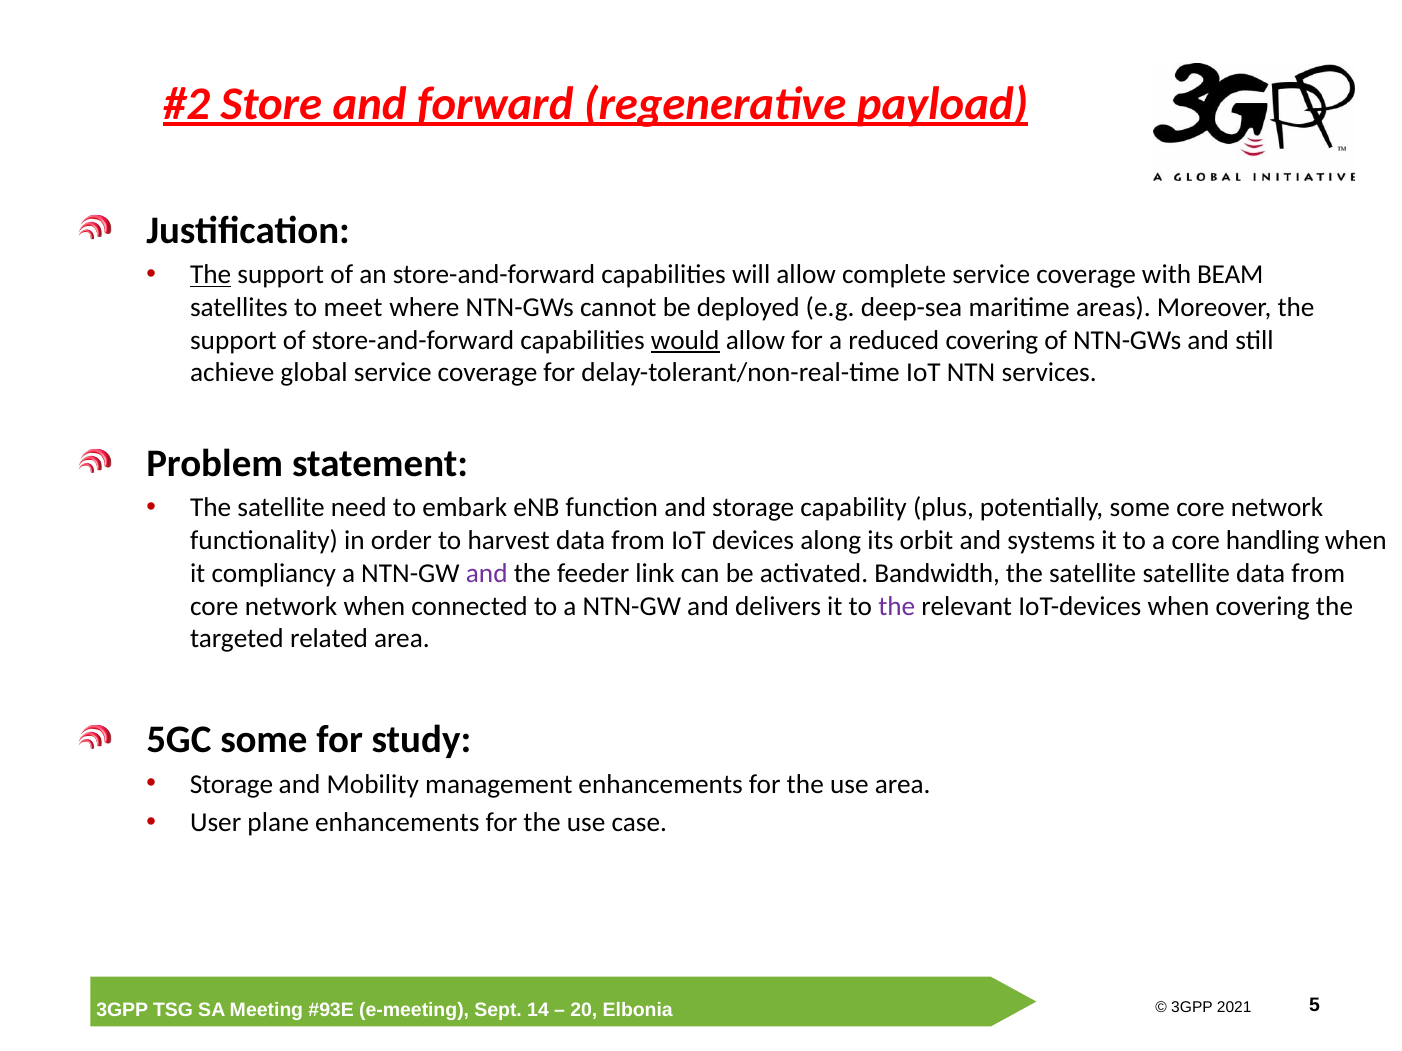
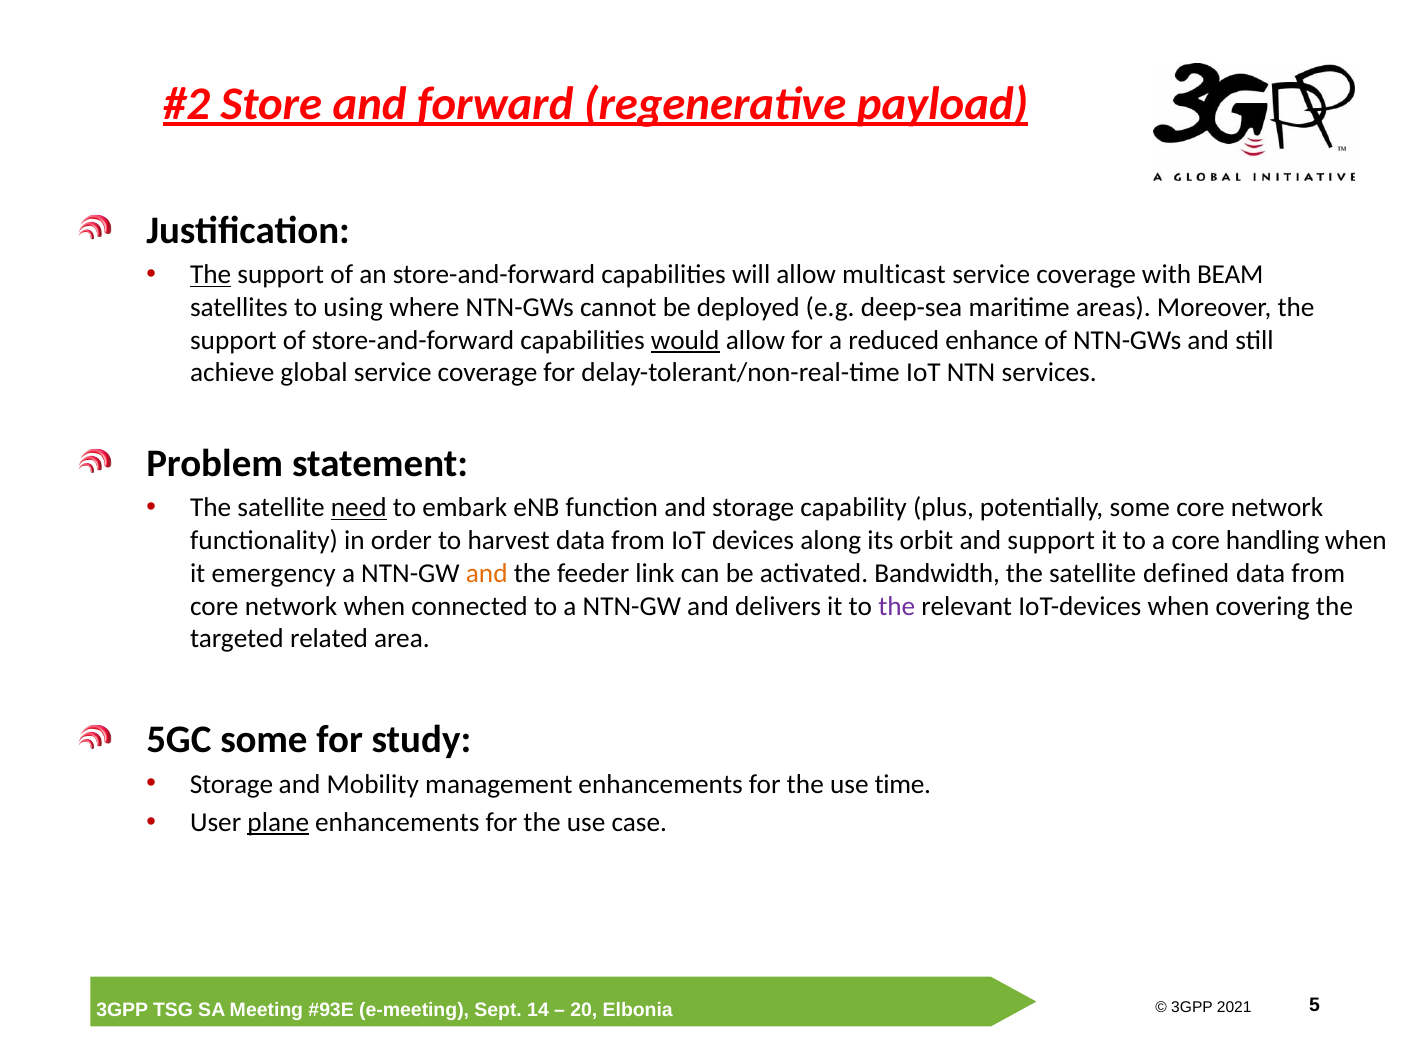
complete: complete -> multicast
meet: meet -> using
reduced covering: covering -> enhance
need underline: none -> present
and systems: systems -> support
compliancy: compliancy -> emergency
and at (487, 574) colour: purple -> orange
satellite satellite: satellite -> defined
use area: area -> time
plane underline: none -> present
